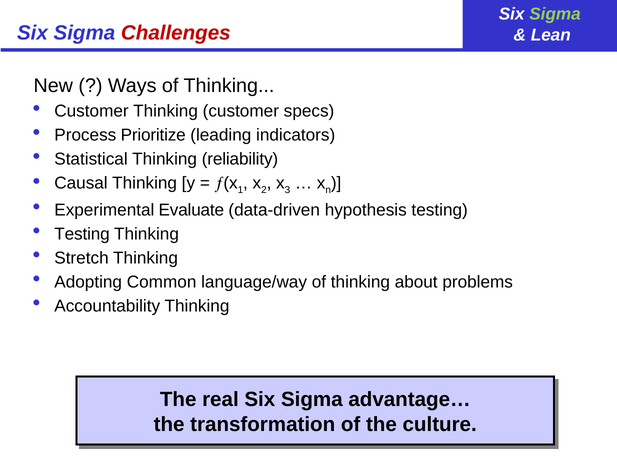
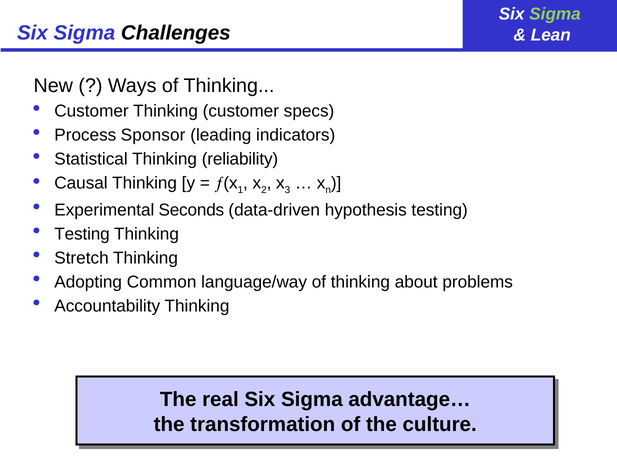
Challenges colour: red -> black
Prioritize: Prioritize -> Sponsor
Evaluate: Evaluate -> Seconds
